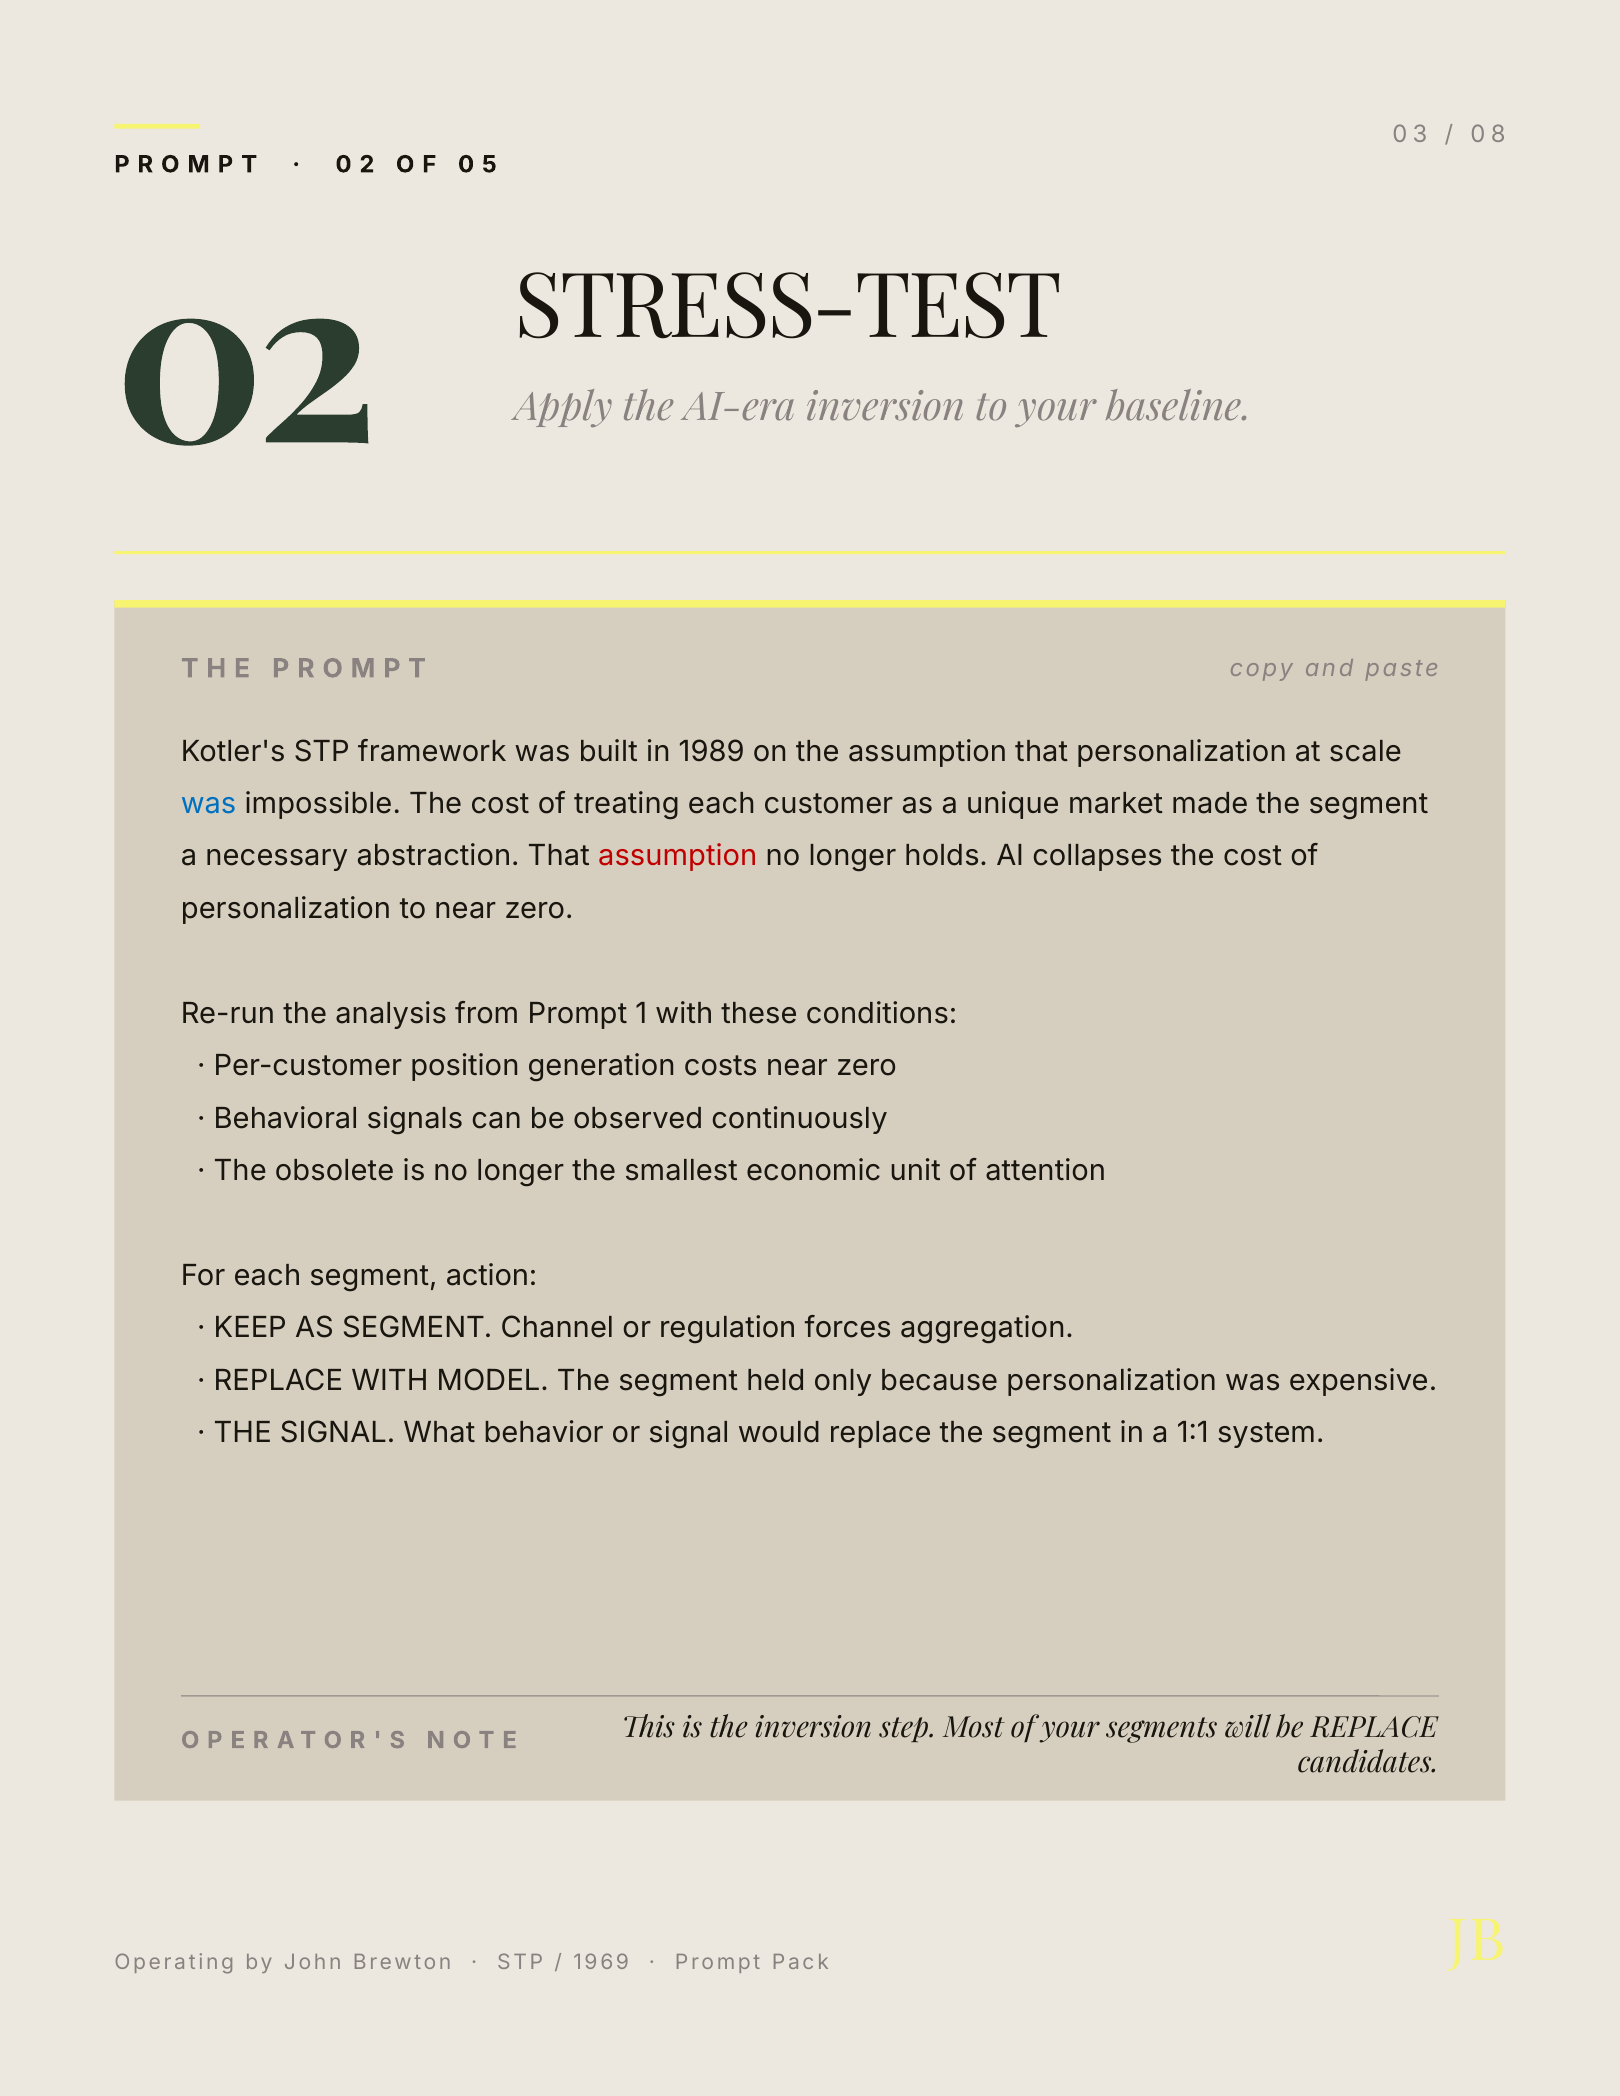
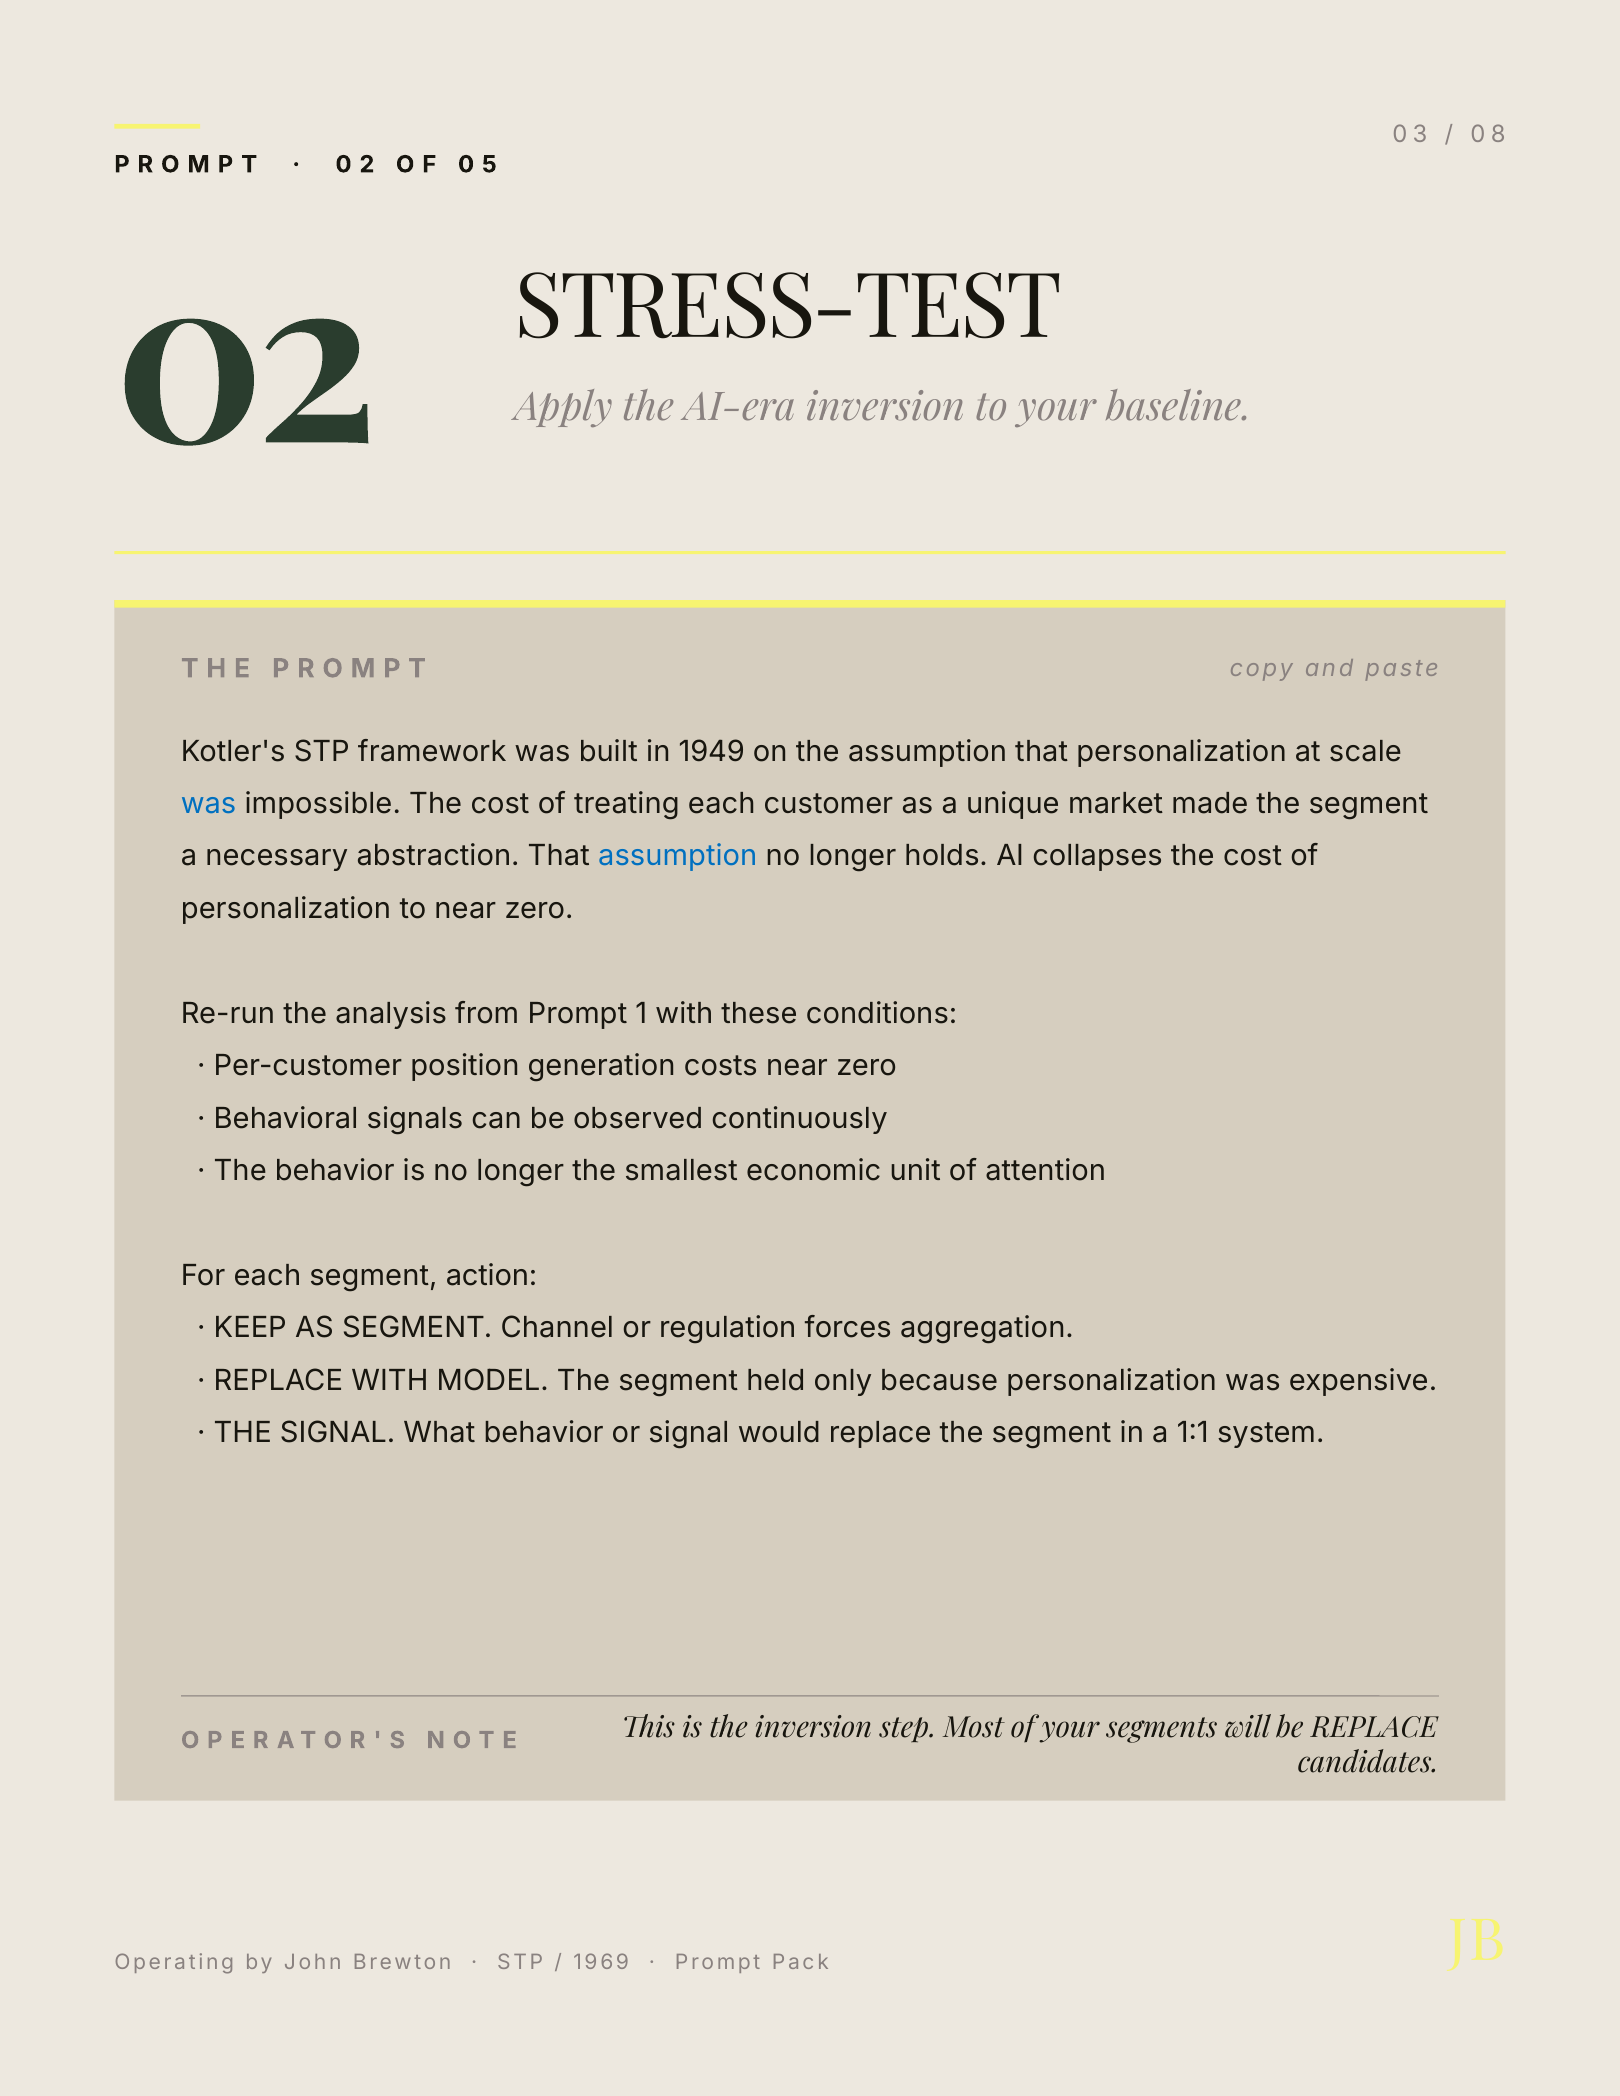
1989: 1989 -> 1949
assumption at (678, 857) colour: red -> blue
The obsolete: obsolete -> behavior
